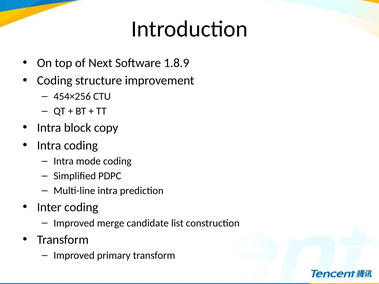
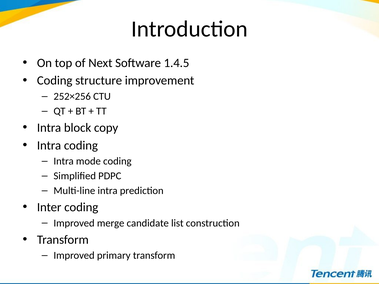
1.8.9: 1.8.9 -> 1.4.5
454×256: 454×256 -> 252×256
